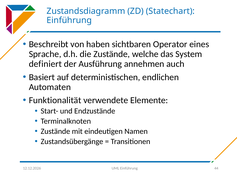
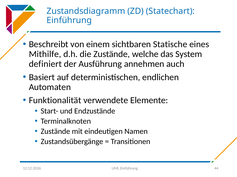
haben: haben -> einem
Operator: Operator -> Statische
Sprache: Sprache -> Mithilfe
